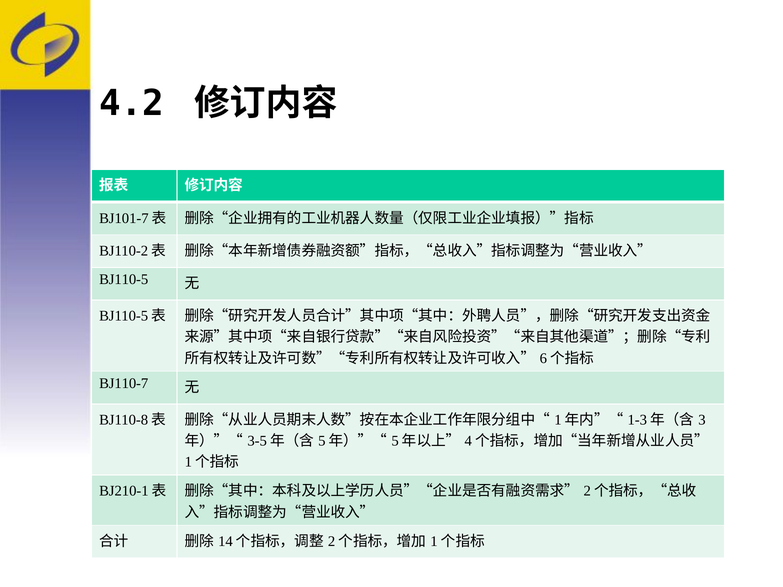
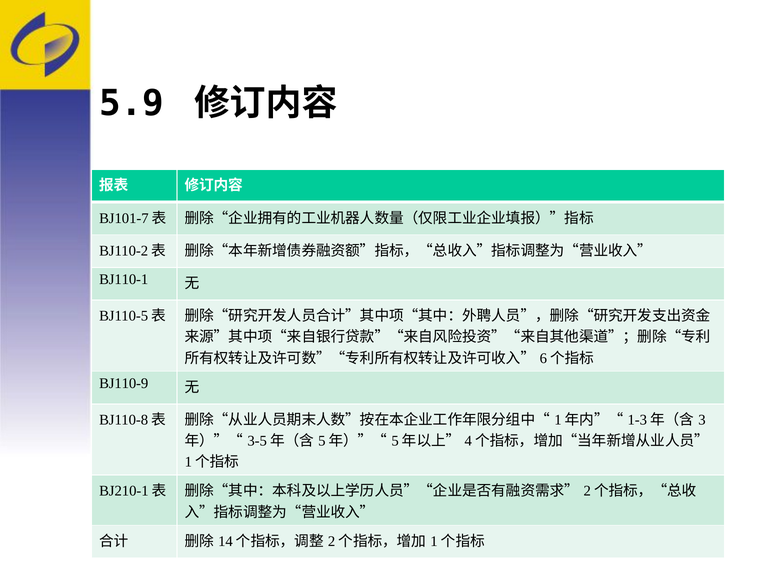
4.2: 4.2 -> 5.9
BJ110-5: BJ110-5 -> BJ110-1
BJ110-7: BJ110-7 -> BJ110-9
